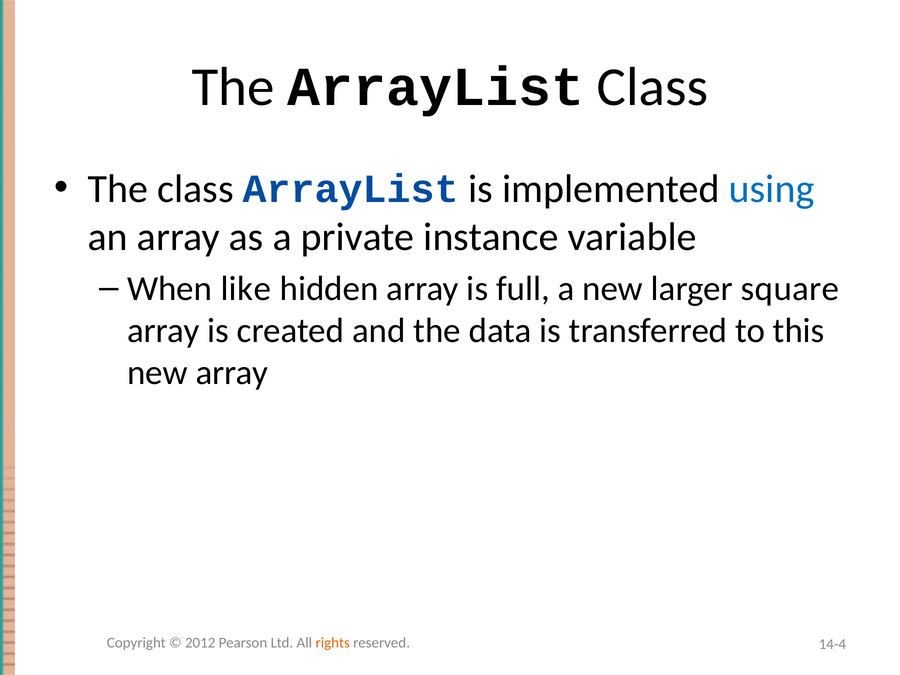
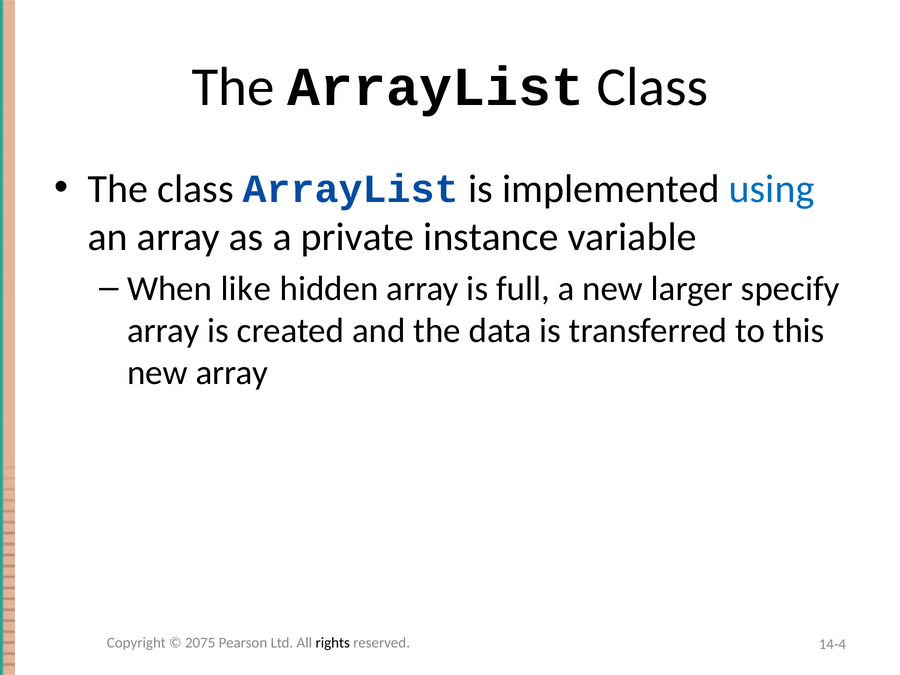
square: square -> specify
2012: 2012 -> 2075
rights colour: orange -> black
